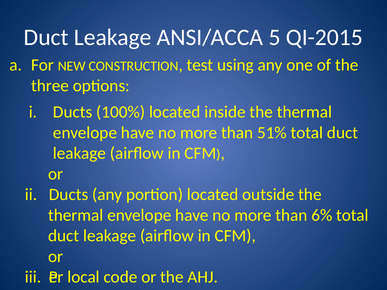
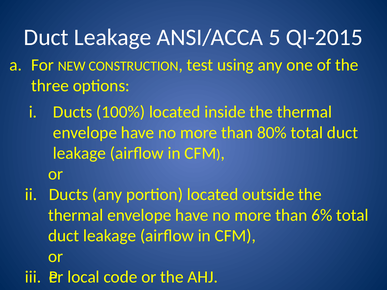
51%: 51% -> 80%
